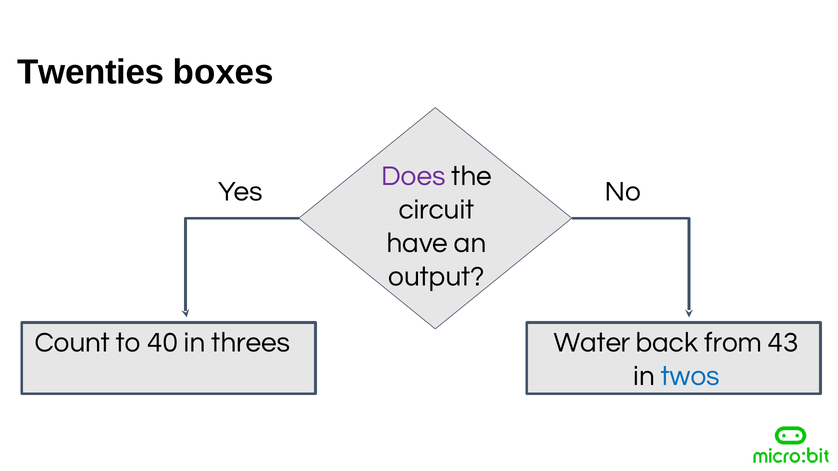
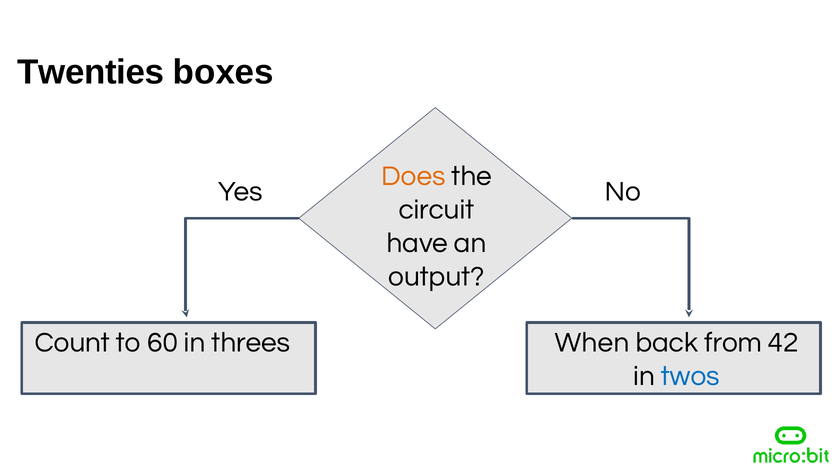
Does colour: purple -> orange
40: 40 -> 60
Water: Water -> When
43: 43 -> 42
